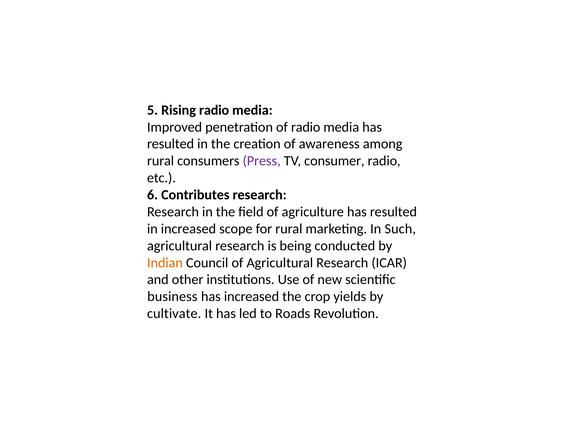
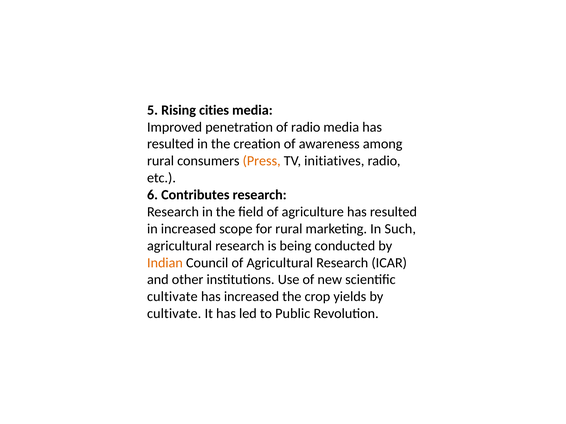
Rising radio: radio -> cities
Press colour: purple -> orange
consumer: consumer -> initiatives
business at (172, 297): business -> cultivate
Roads: Roads -> Public
